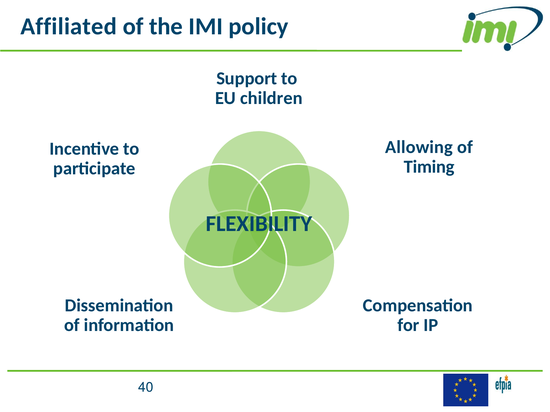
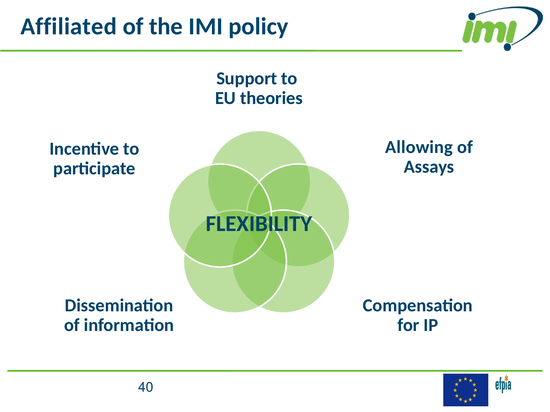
children: children -> theories
Timing: Timing -> Assays
